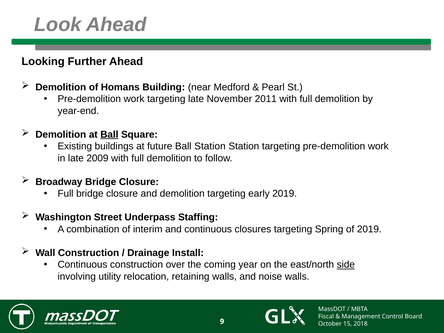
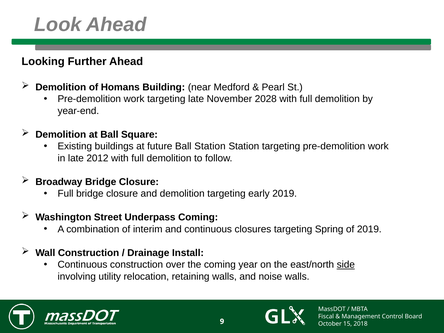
2011: 2011 -> 2028
Ball at (109, 135) underline: present -> none
2009: 2009 -> 2012
Underpass Staffing: Staffing -> Coming
